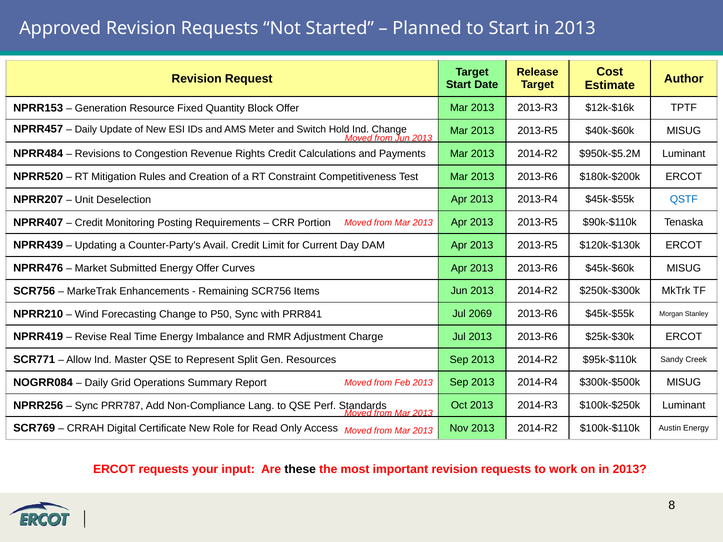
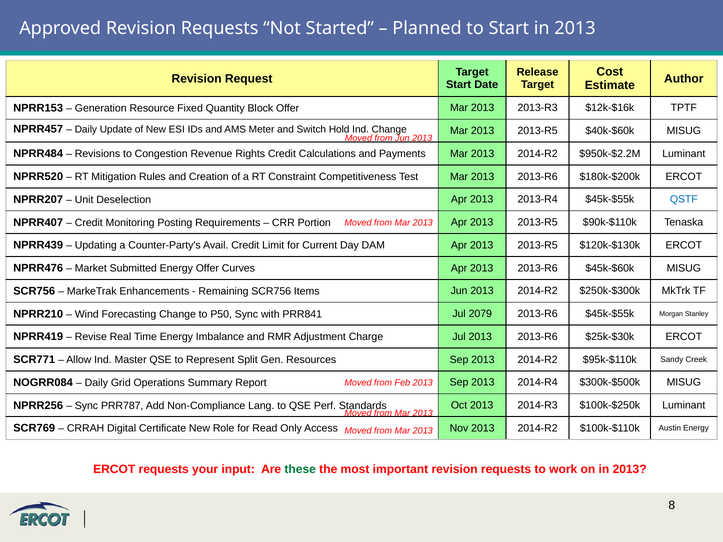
$950k-$5.2M: $950k-$5.2M -> $950k-$2.2M
2069: 2069 -> 2079
these colour: black -> green
